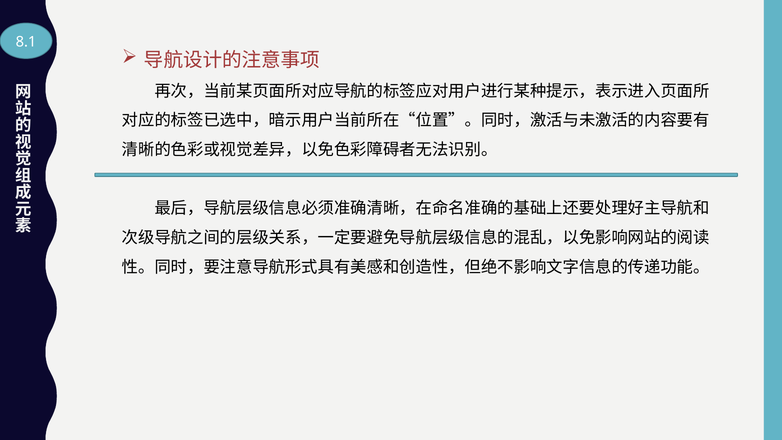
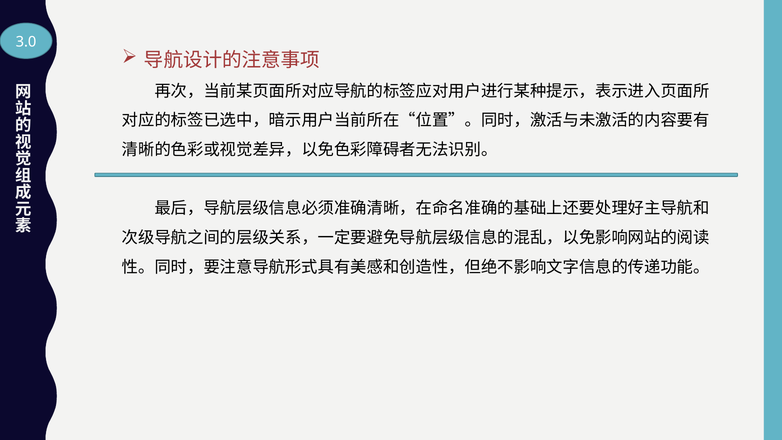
8.1: 8.1 -> 3.0
